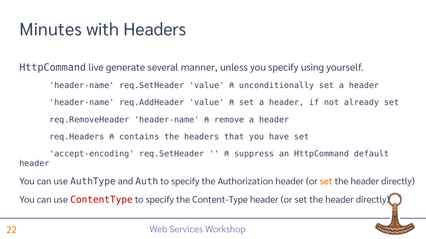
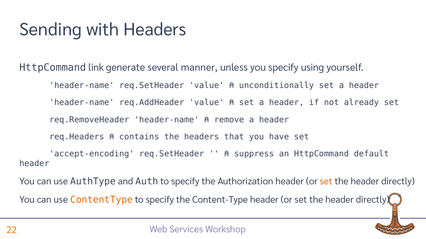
Minutes: Minutes -> Sending
live: live -> link
ContentType colour: red -> orange
